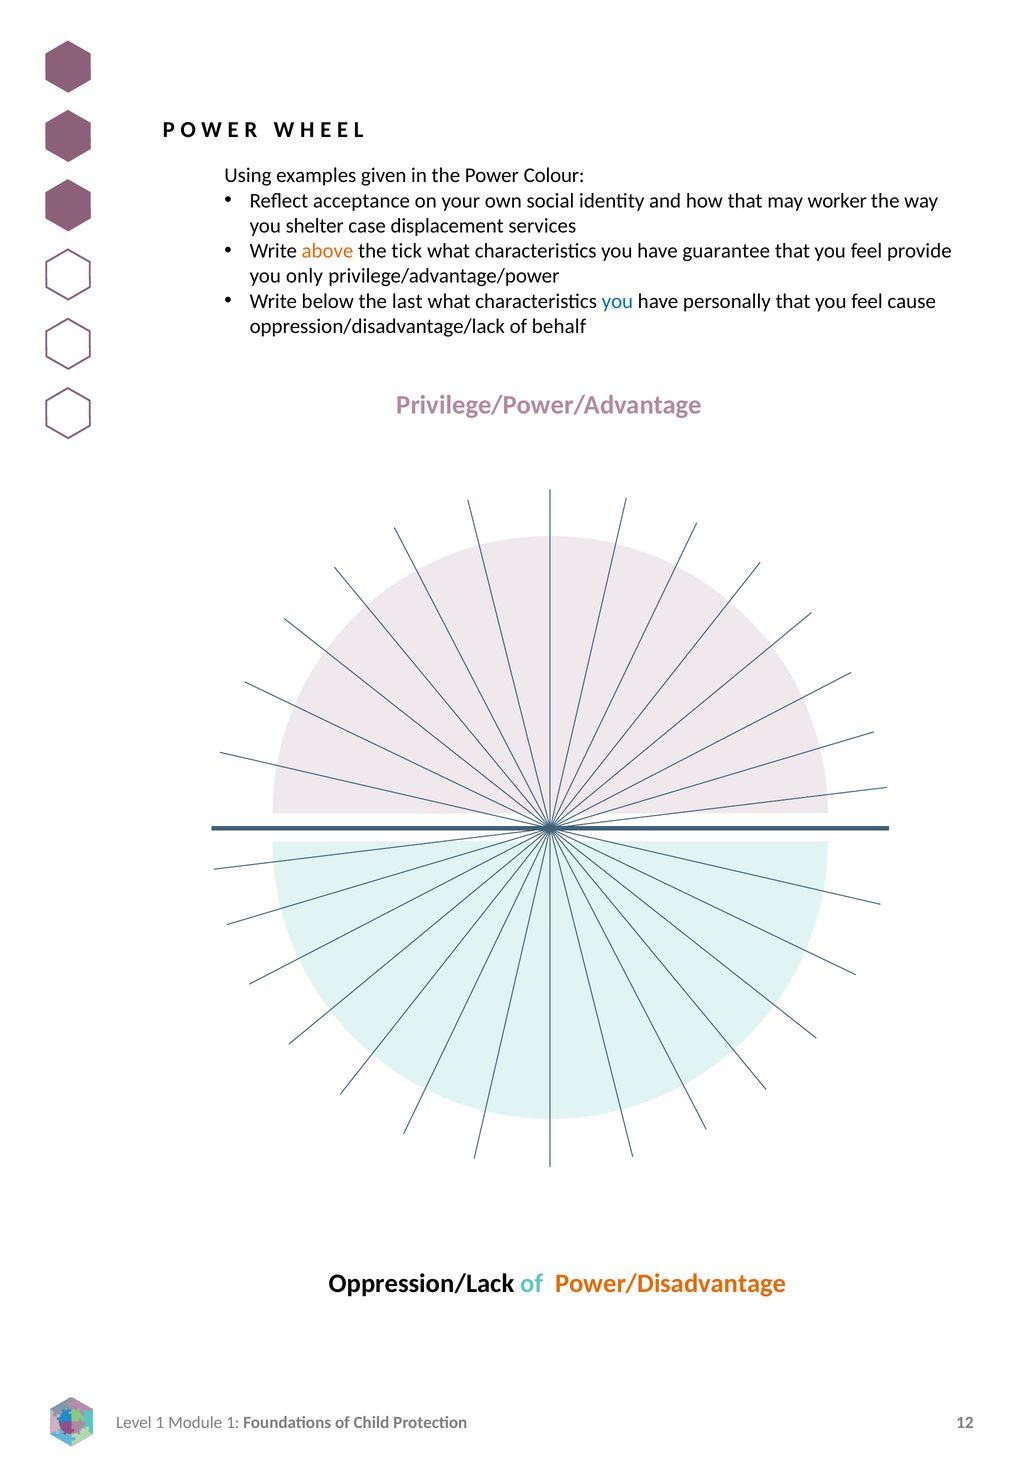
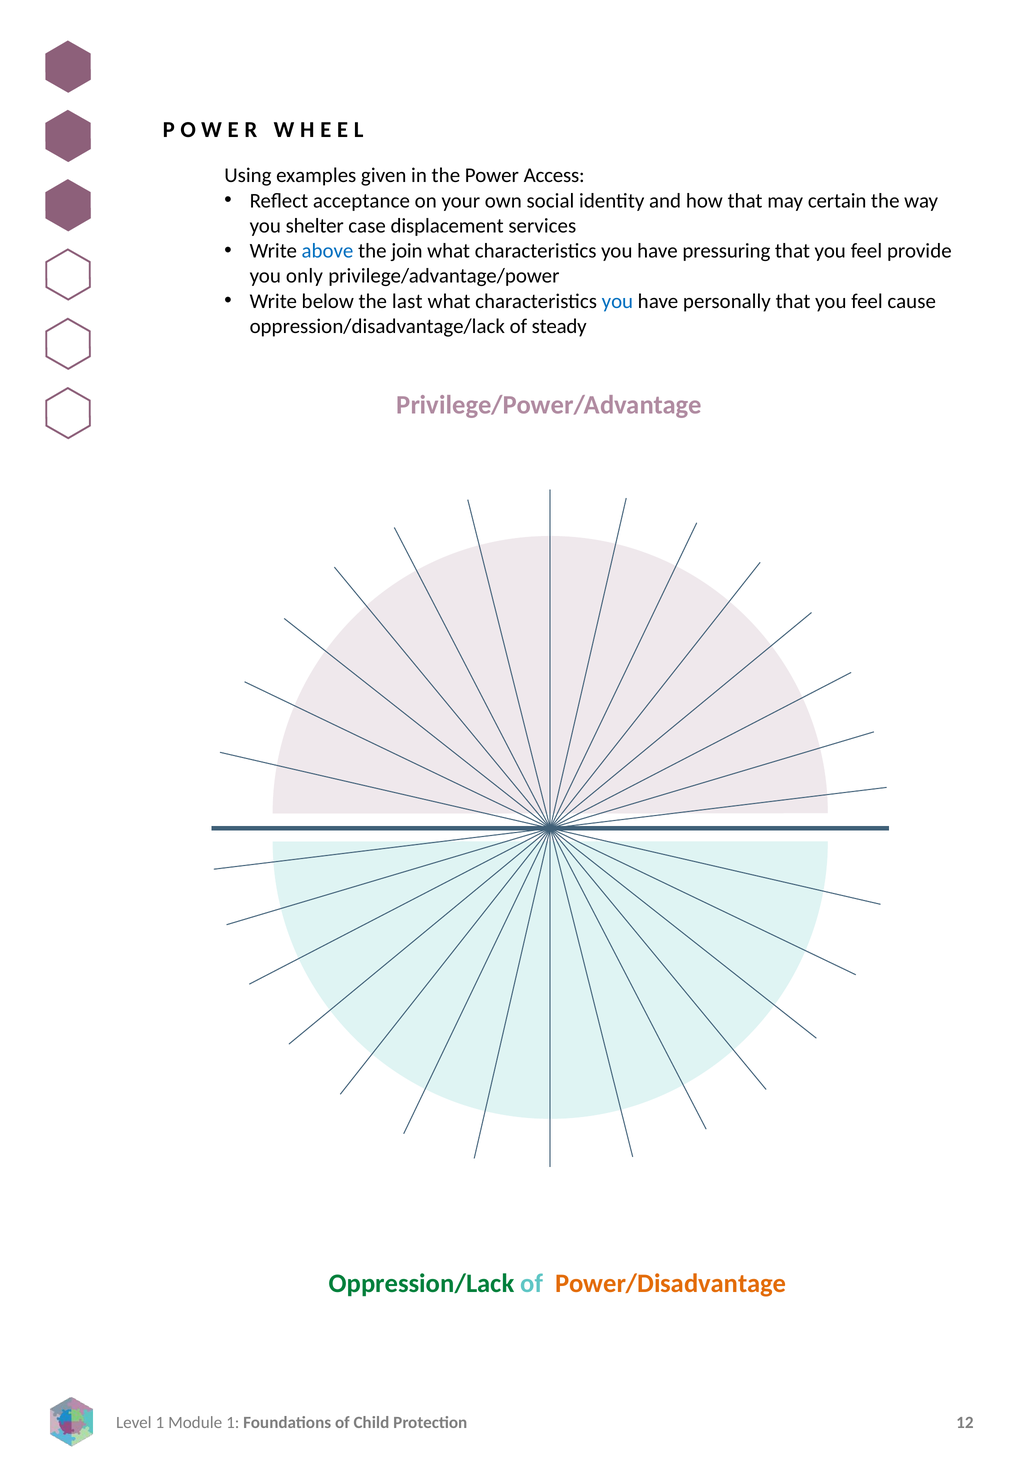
Colour: Colour -> Access
worker: worker -> certain
above colour: orange -> blue
tick: tick -> join
guarantee: guarantee -> pressuring
behalf: behalf -> steady
Oppression/Lack colour: black -> green
